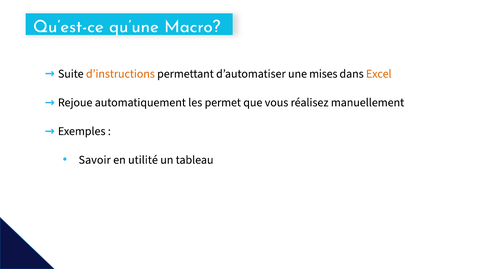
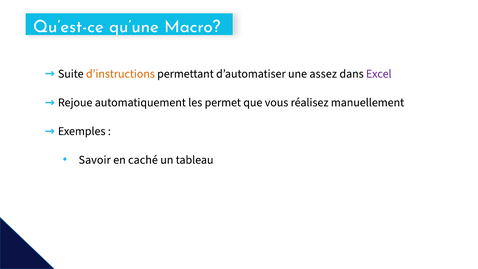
mises: mises -> assez
Excel colour: orange -> purple
utilité: utilité -> caché
